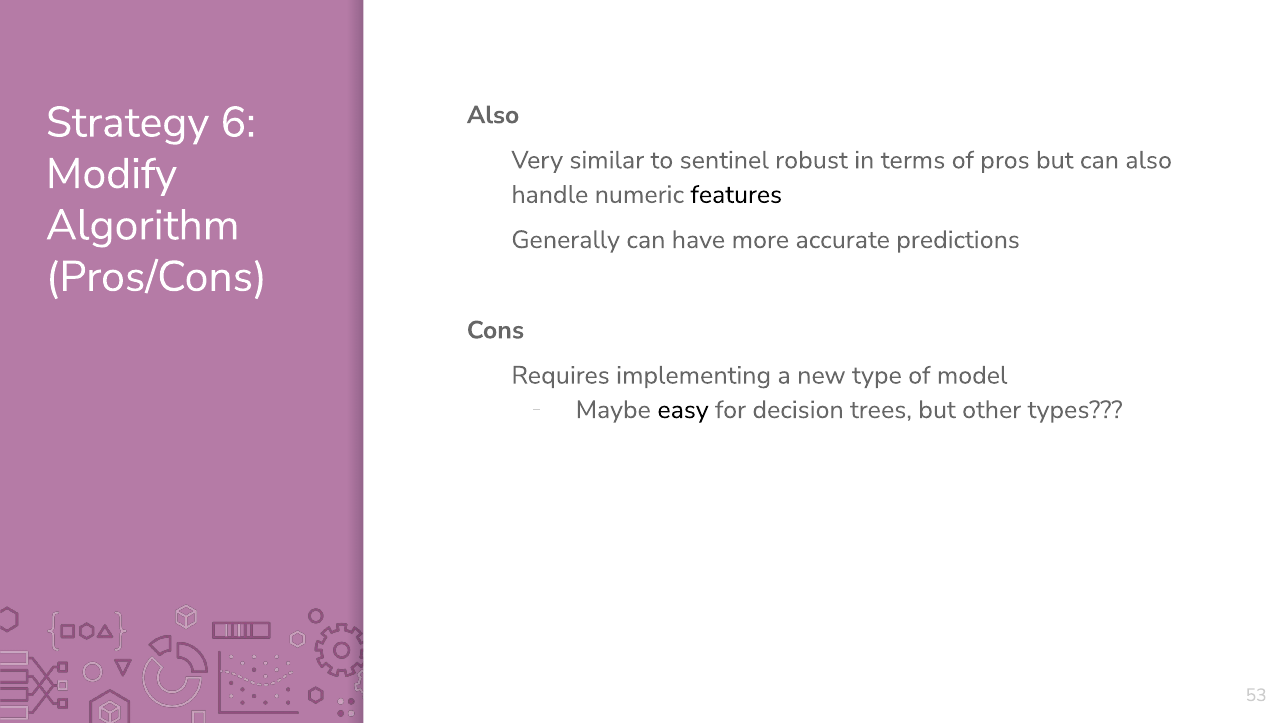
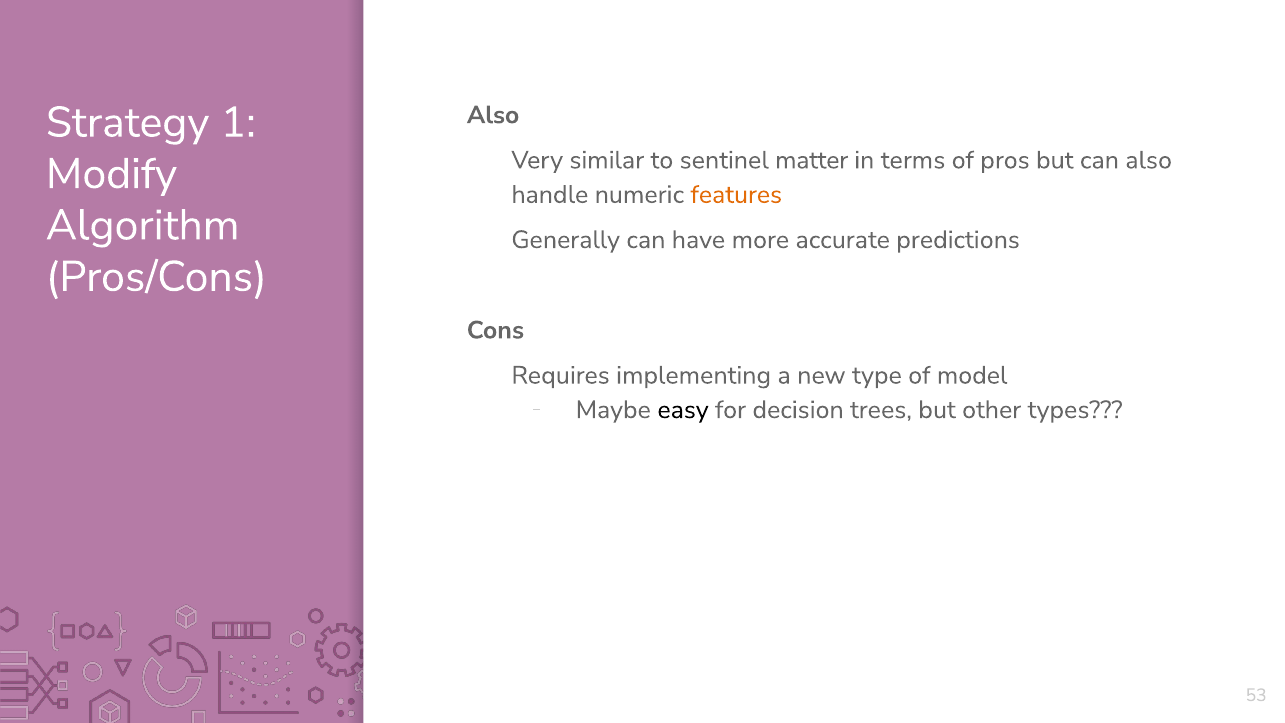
6: 6 -> 1
robust: robust -> matter
features colour: black -> orange
